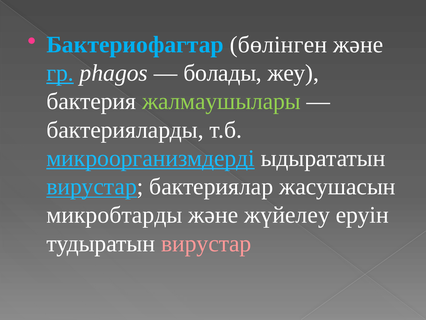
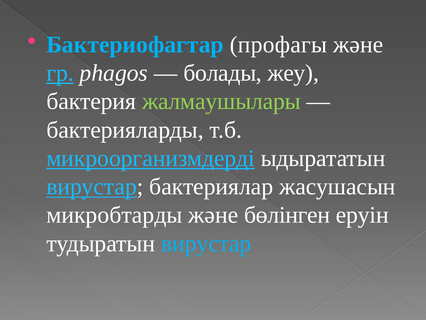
бөлінген: бөлінген -> профагы
жүйелеу: жүйелеу -> бөлінген
вирустар at (206, 243) colour: pink -> light blue
